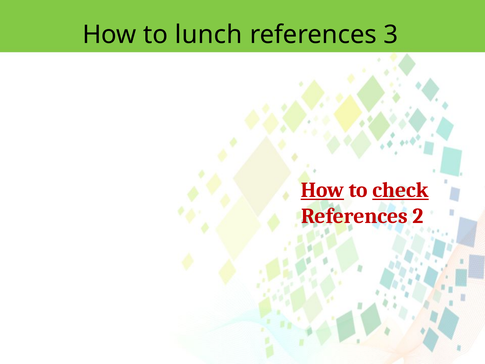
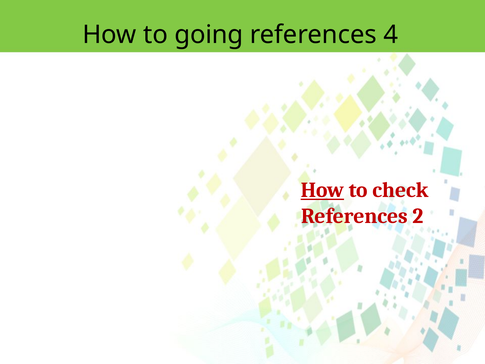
lunch: lunch -> going
3: 3 -> 4
check underline: present -> none
